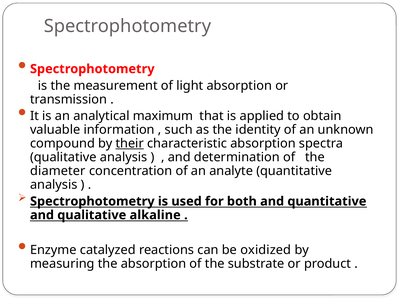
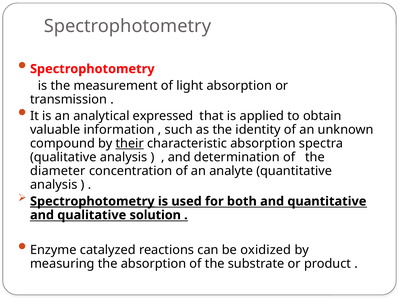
maximum: maximum -> expressed
Spectrophotometry at (92, 202) underline: none -> present
alkaline: alkaline -> solution
